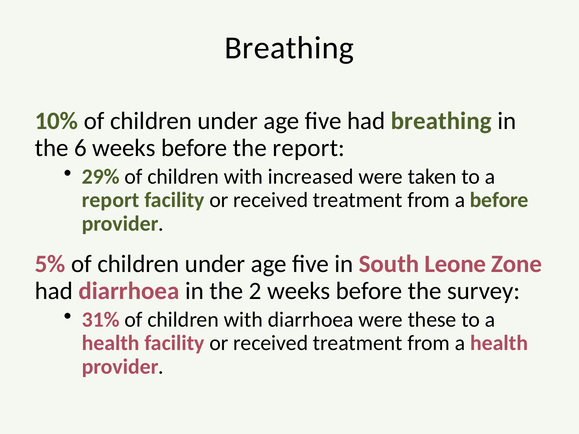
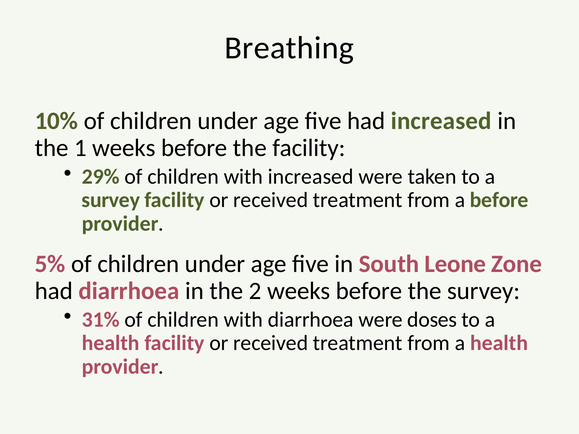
had breathing: breathing -> increased
6: 6 -> 1
the report: report -> facility
report at (111, 200): report -> survey
these: these -> doses
